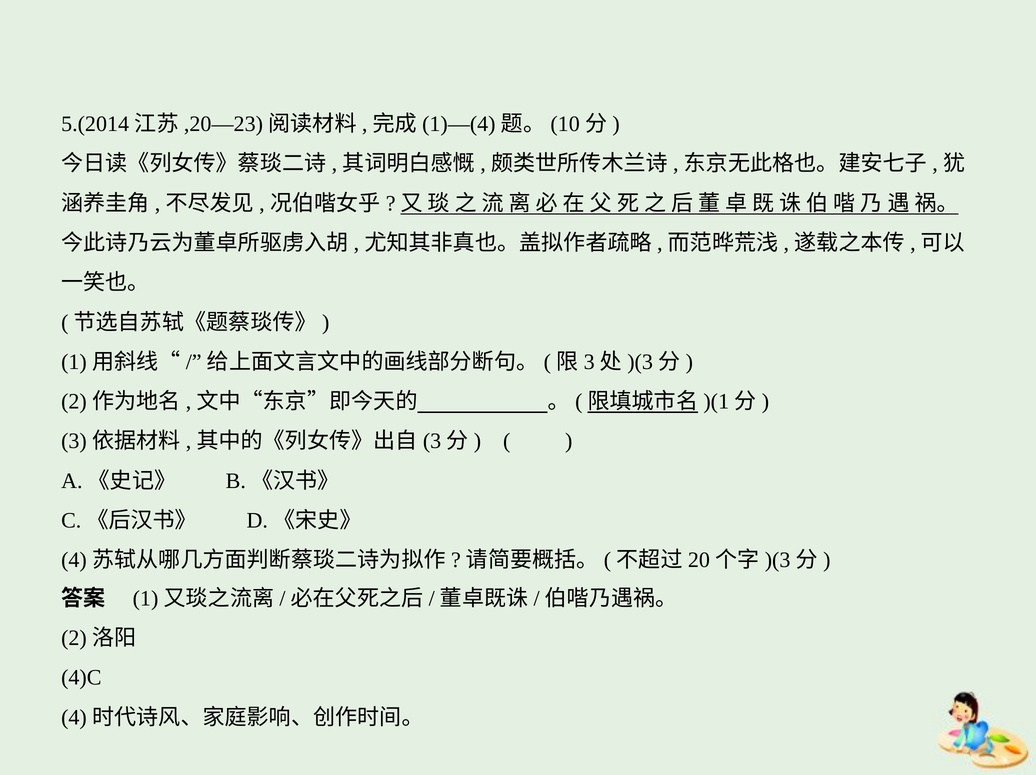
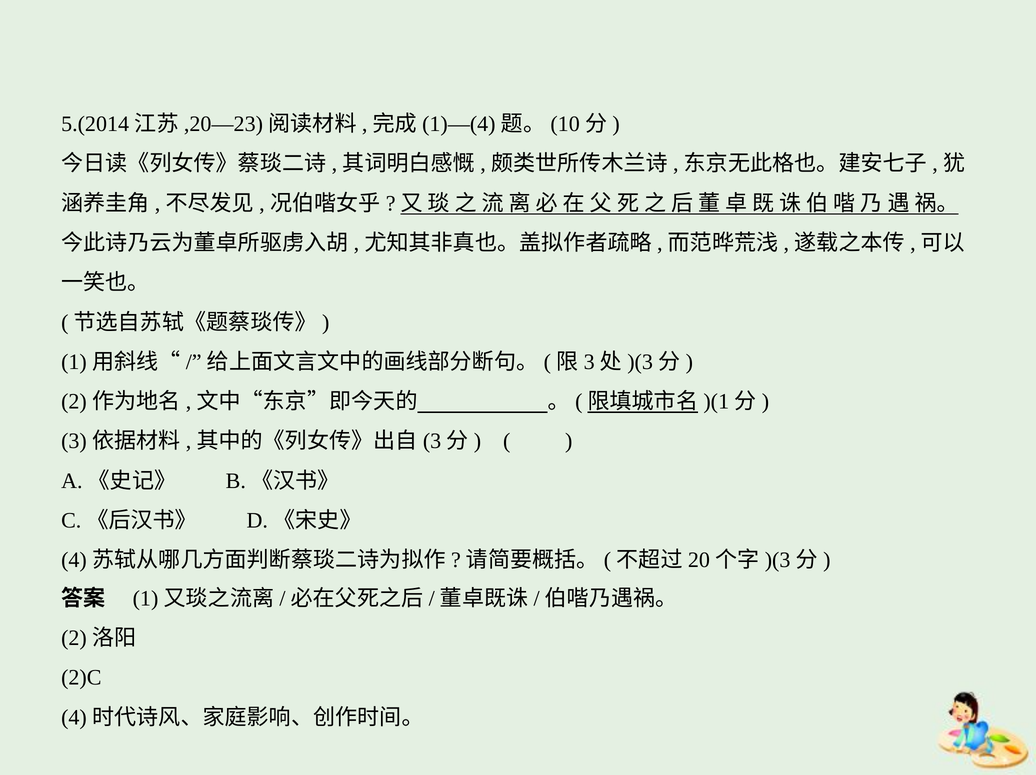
4)C: 4)C -> 2)C
